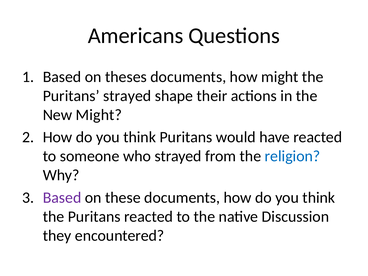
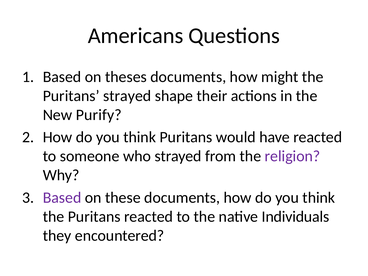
New Might: Might -> Purify
religion colour: blue -> purple
Discussion: Discussion -> Individuals
